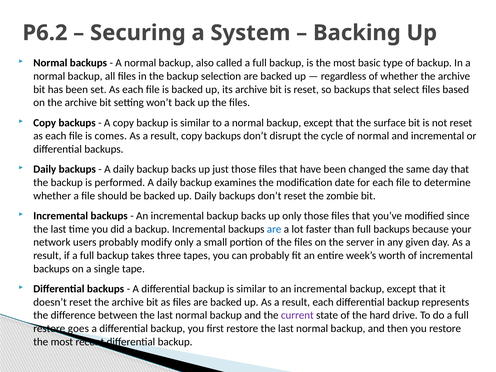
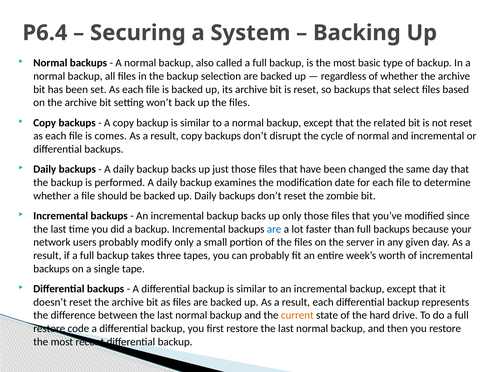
P6.2: P6.2 -> P6.4
surface: surface -> related
current colour: purple -> orange
goes: goes -> code
